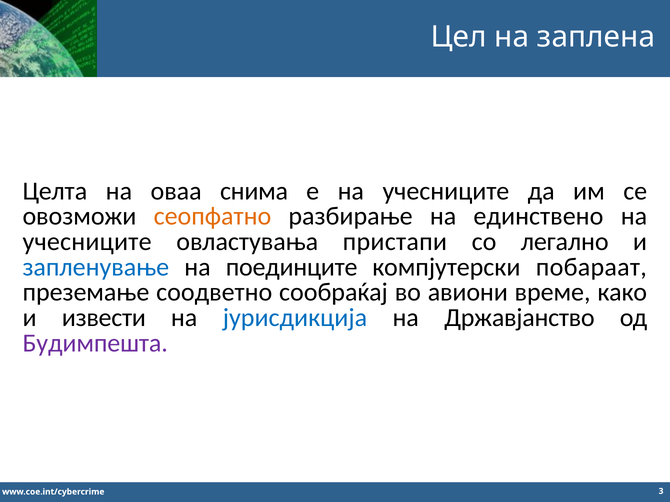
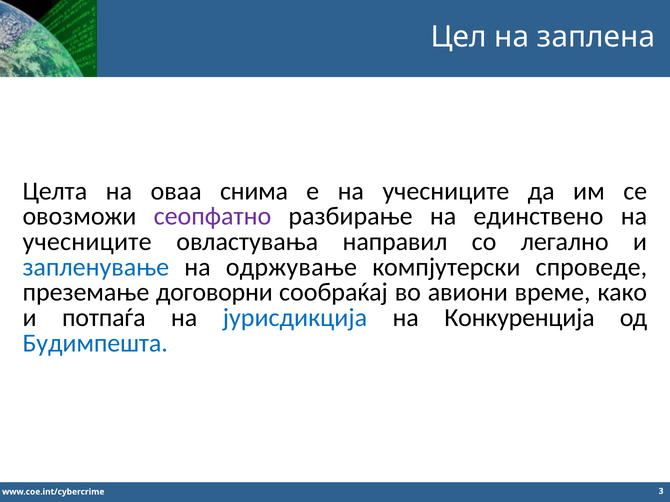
сеопфатно colour: orange -> purple
пристапи: пристапи -> направил
поединците: поединците -> одржување
побараат: побараат -> спроведе
соодветно: соодветно -> договорни
извести: извести -> потпаѓа
Државјанство: Државјанство -> Конкуренција
Будимпешта colour: purple -> blue
